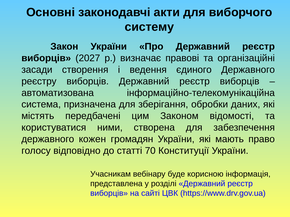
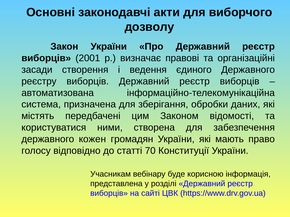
систему: систему -> дозволу
2027: 2027 -> 2001
